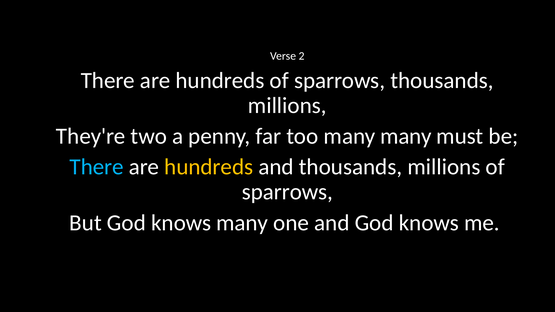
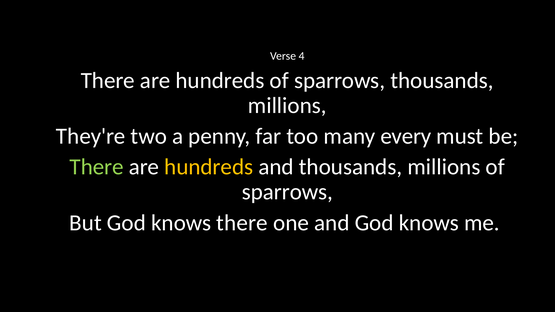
2: 2 -> 4
many many: many -> every
There at (97, 167) colour: light blue -> light green
knows many: many -> there
